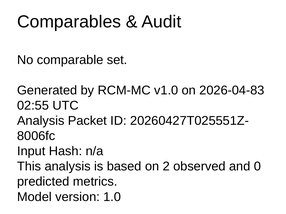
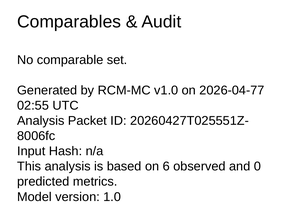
2026-04-83: 2026-04-83 -> 2026-04-77
2: 2 -> 6
